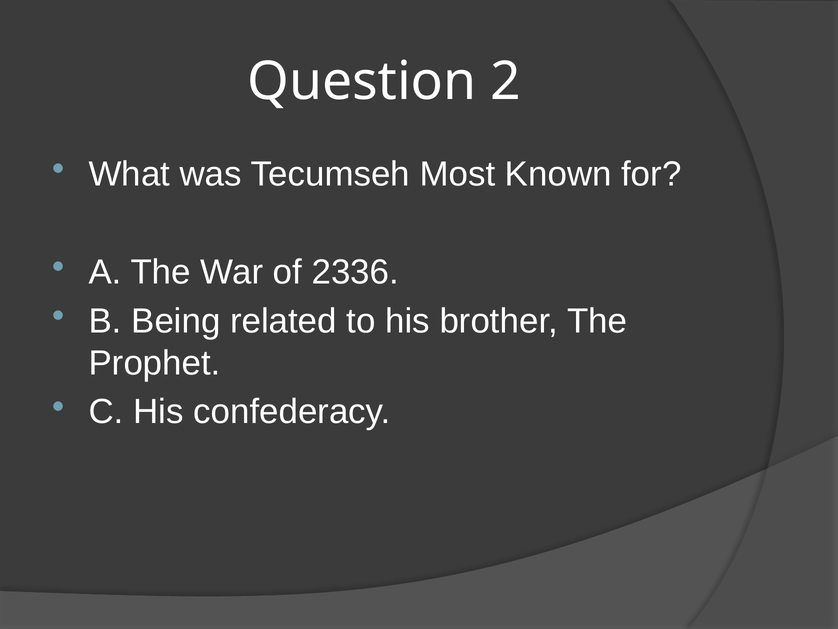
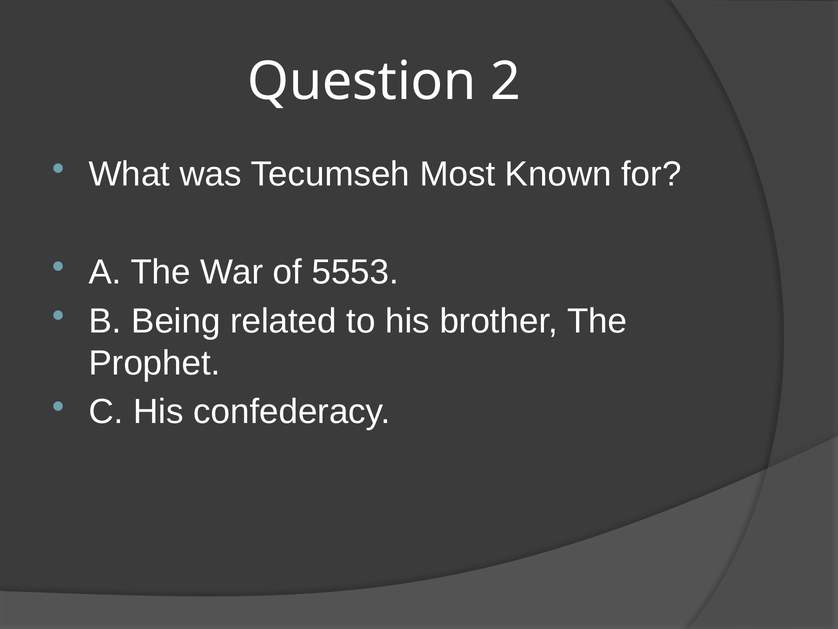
2336: 2336 -> 5553
